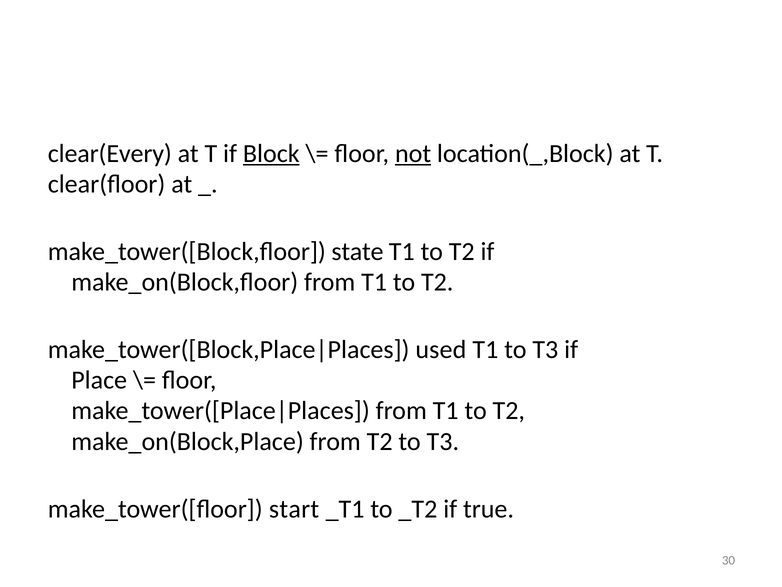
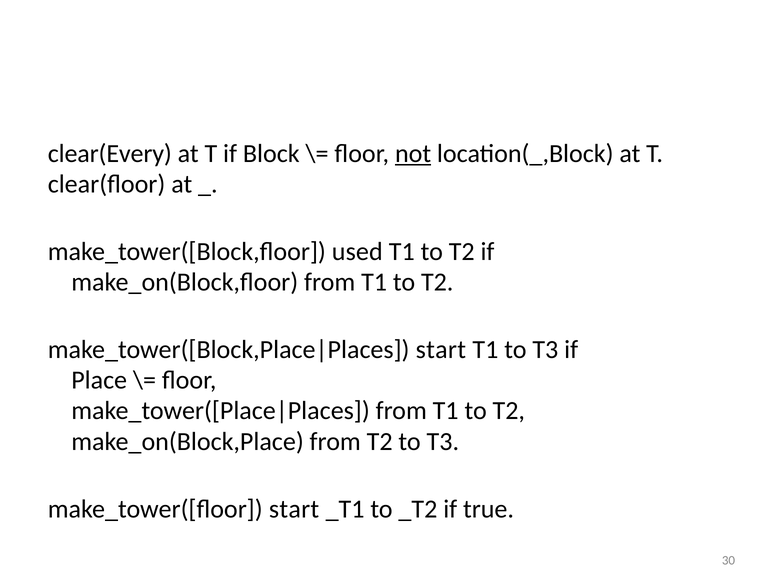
Block underline: present -> none
state: state -> used
used at (441, 349): used -> start
